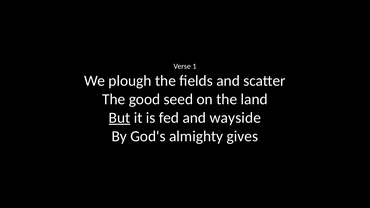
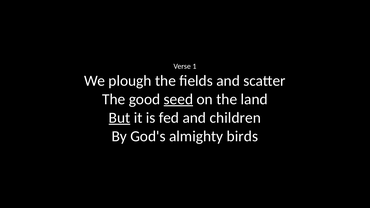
seed underline: none -> present
wayside: wayside -> children
gives: gives -> birds
